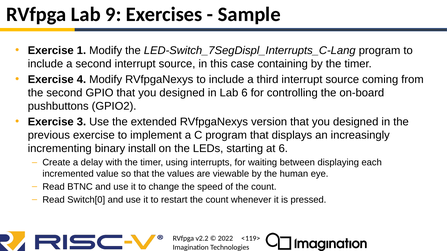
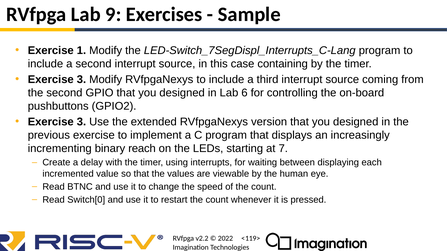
4 at (81, 80): 4 -> 3
install: install -> reach
at 6: 6 -> 7
